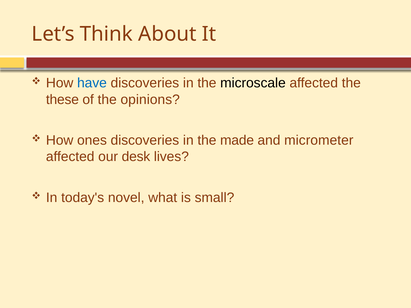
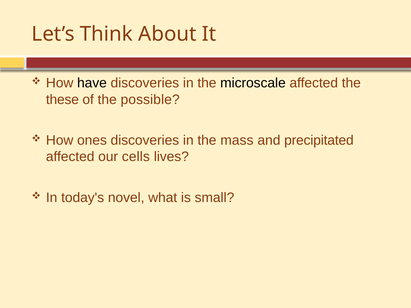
have colour: blue -> black
opinions: opinions -> possible
made: made -> mass
micrometer: micrometer -> precipitated
desk: desk -> cells
